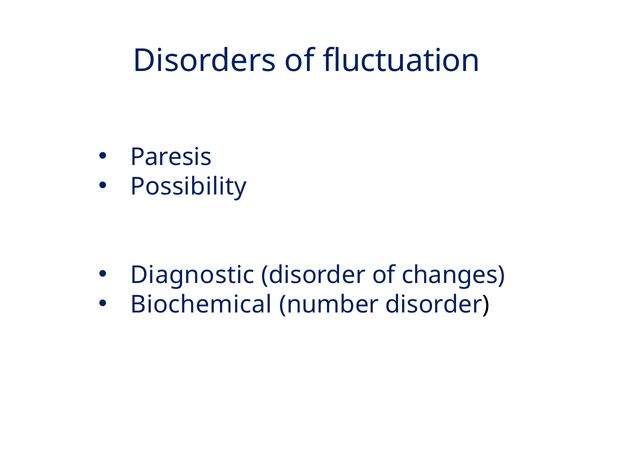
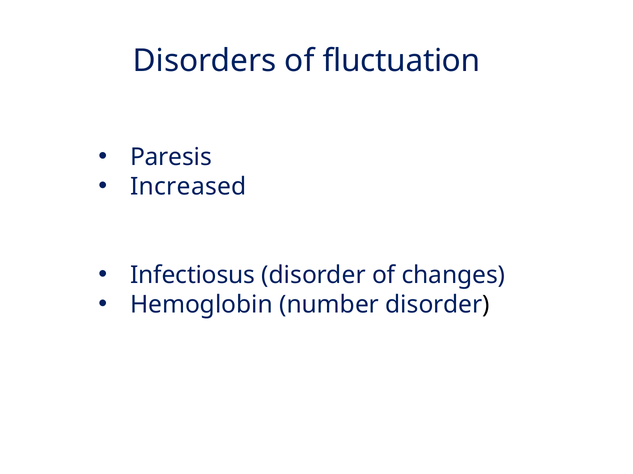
Possibility: Possibility -> Increased
Diagnostic: Diagnostic -> Infectiosus
Biochemical: Biochemical -> Hemoglobin
